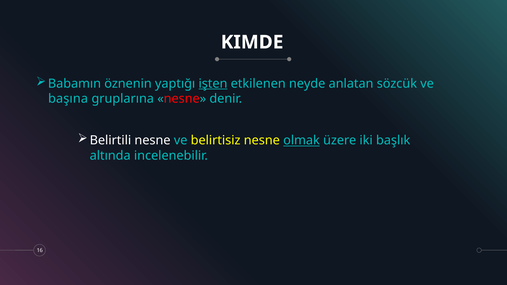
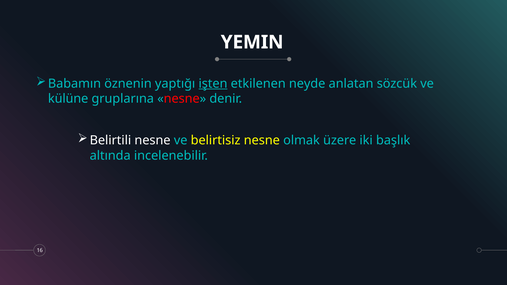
KIMDE: KIMDE -> YEMIN
başına: başına -> külüne
olmak underline: present -> none
